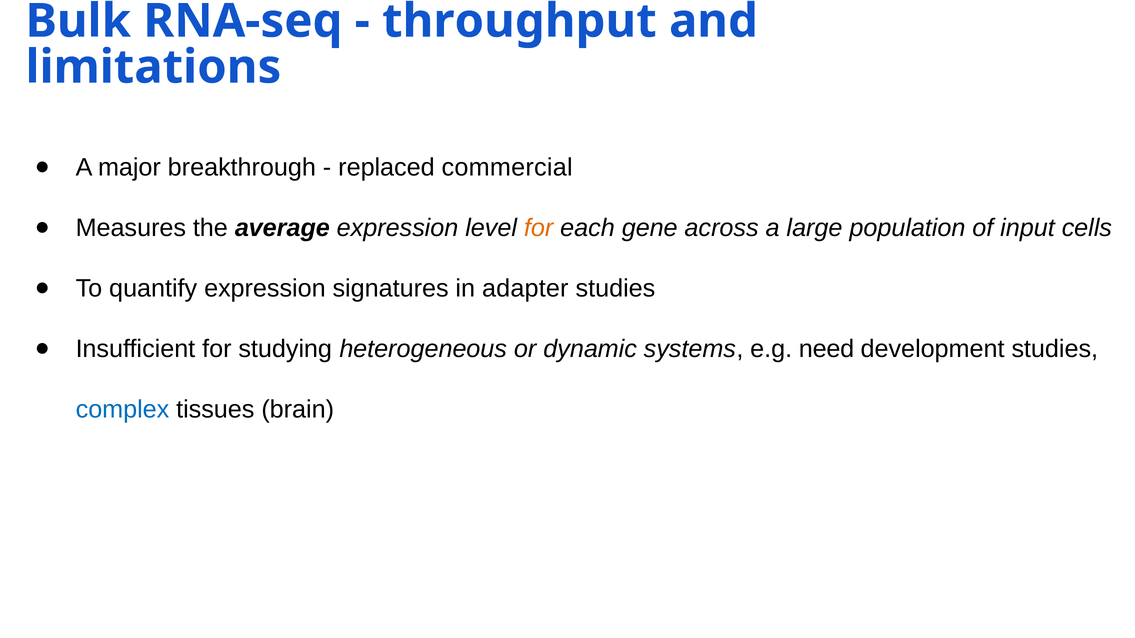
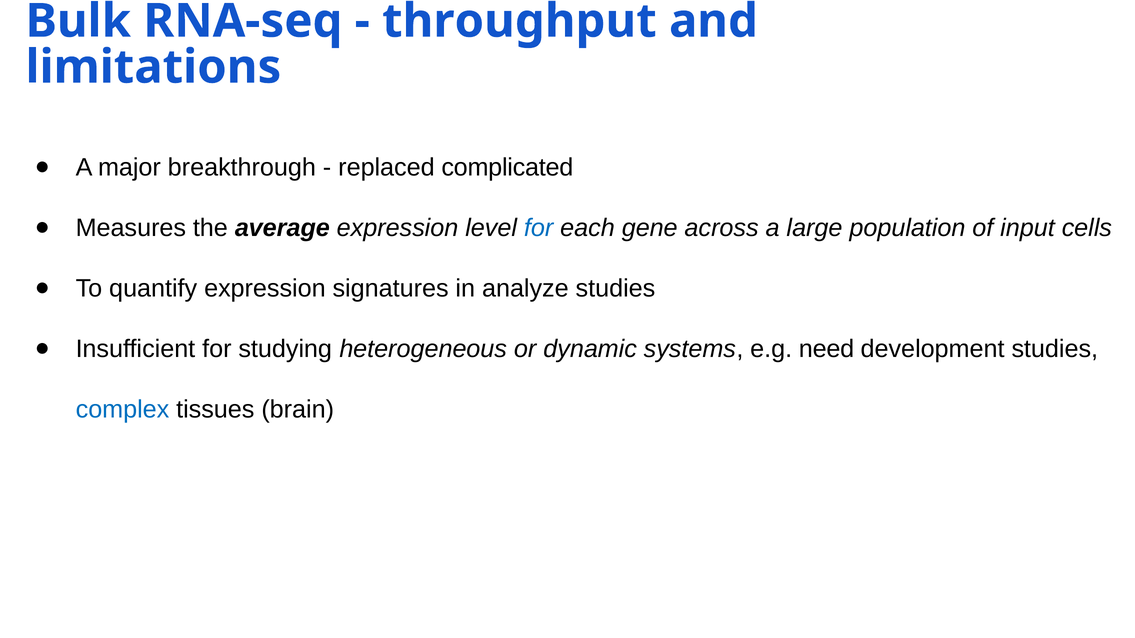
commercial: commercial -> complicated
for at (539, 228) colour: orange -> blue
adapter: adapter -> analyze
